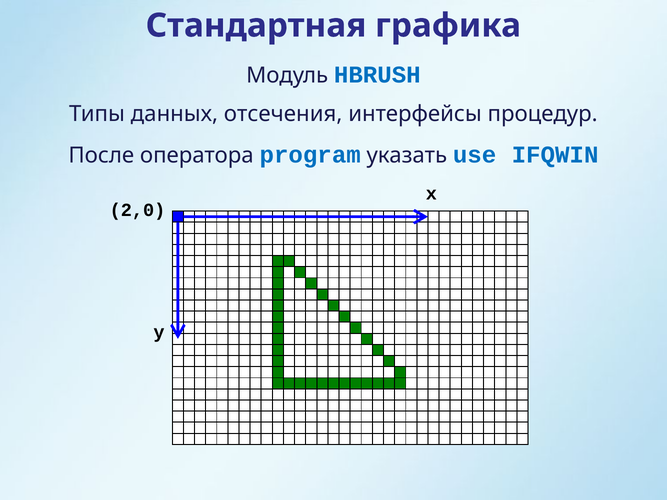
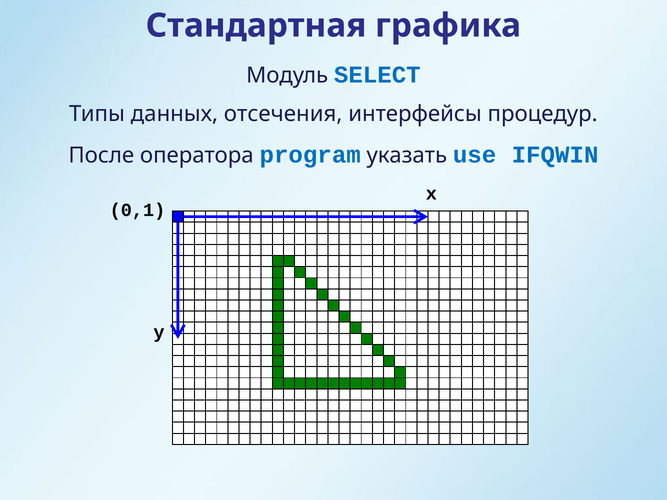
HBRUSH: HBRUSH -> SELECT
2,0: 2,0 -> 0,1
